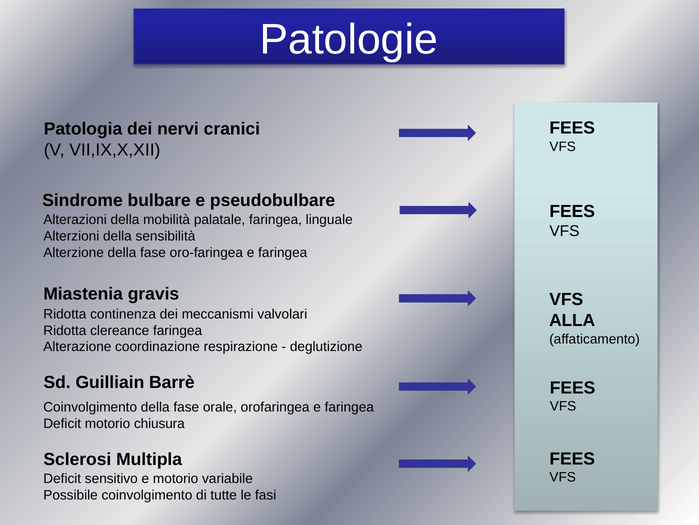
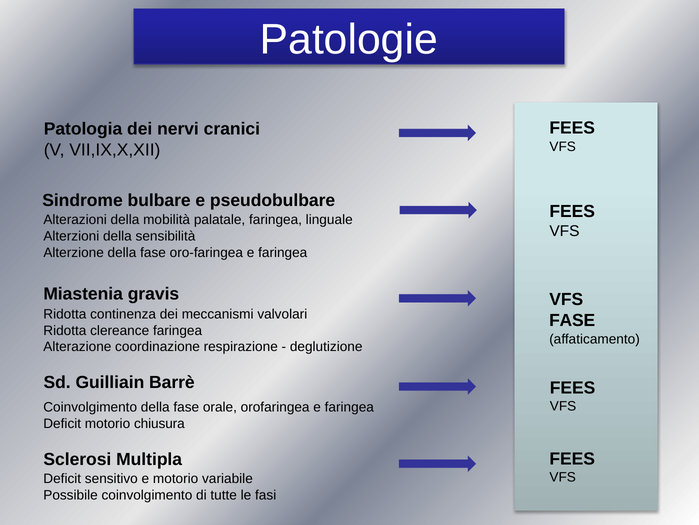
ALLA at (572, 320): ALLA -> FASE
